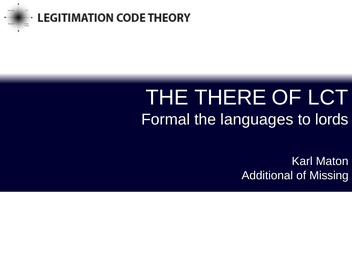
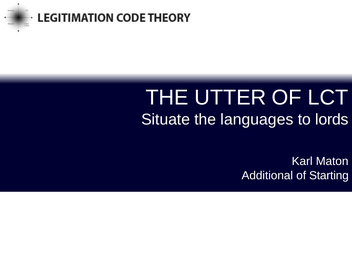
THERE: THERE -> UTTER
Formal: Formal -> Situate
Missing: Missing -> Starting
